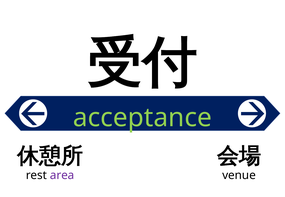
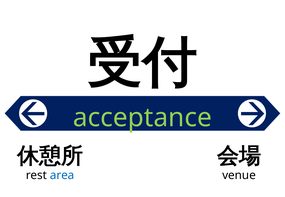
area colour: purple -> blue
